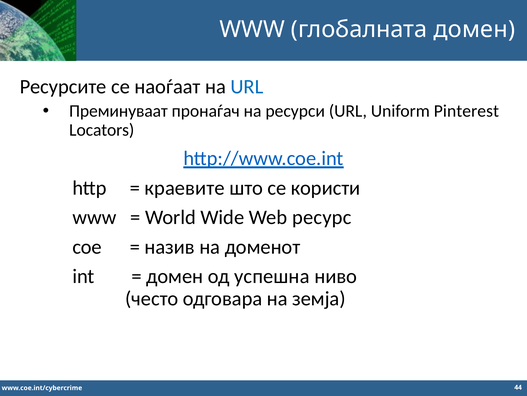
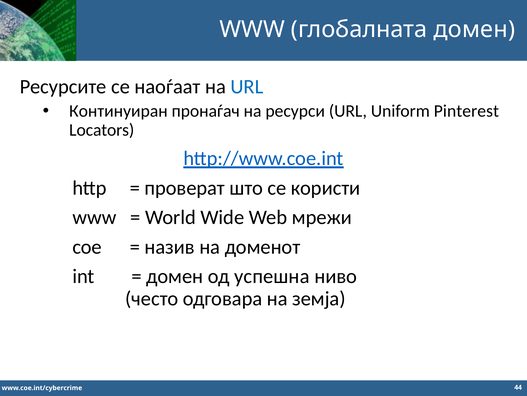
Преминуваат: Преминуваат -> Континуиран
краевите: краевите -> проверат
ресурс: ресурс -> мрежи
